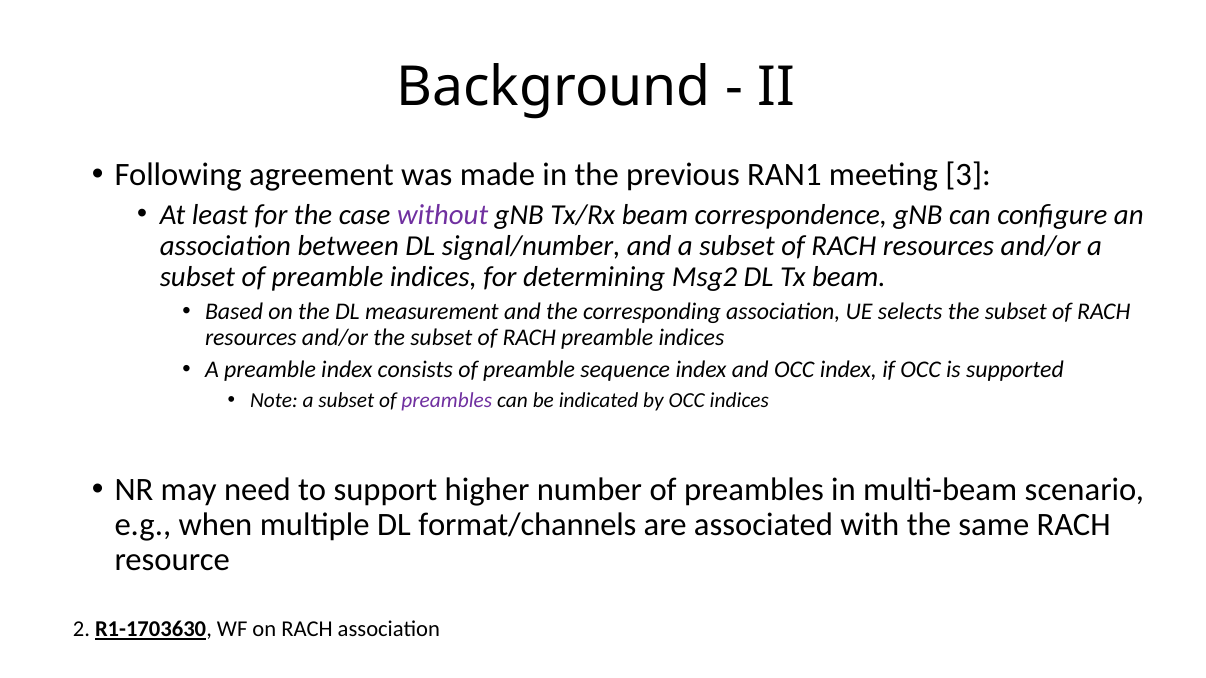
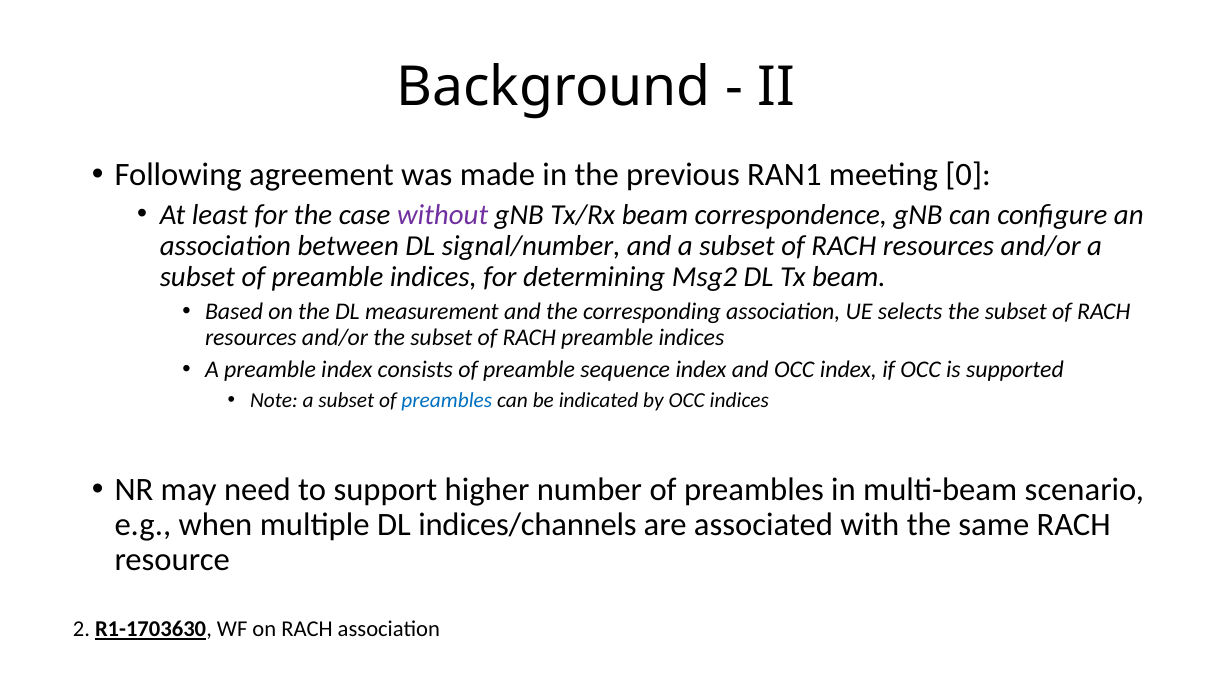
3: 3 -> 0
preambles at (447, 400) colour: purple -> blue
format/channels: format/channels -> indices/channels
